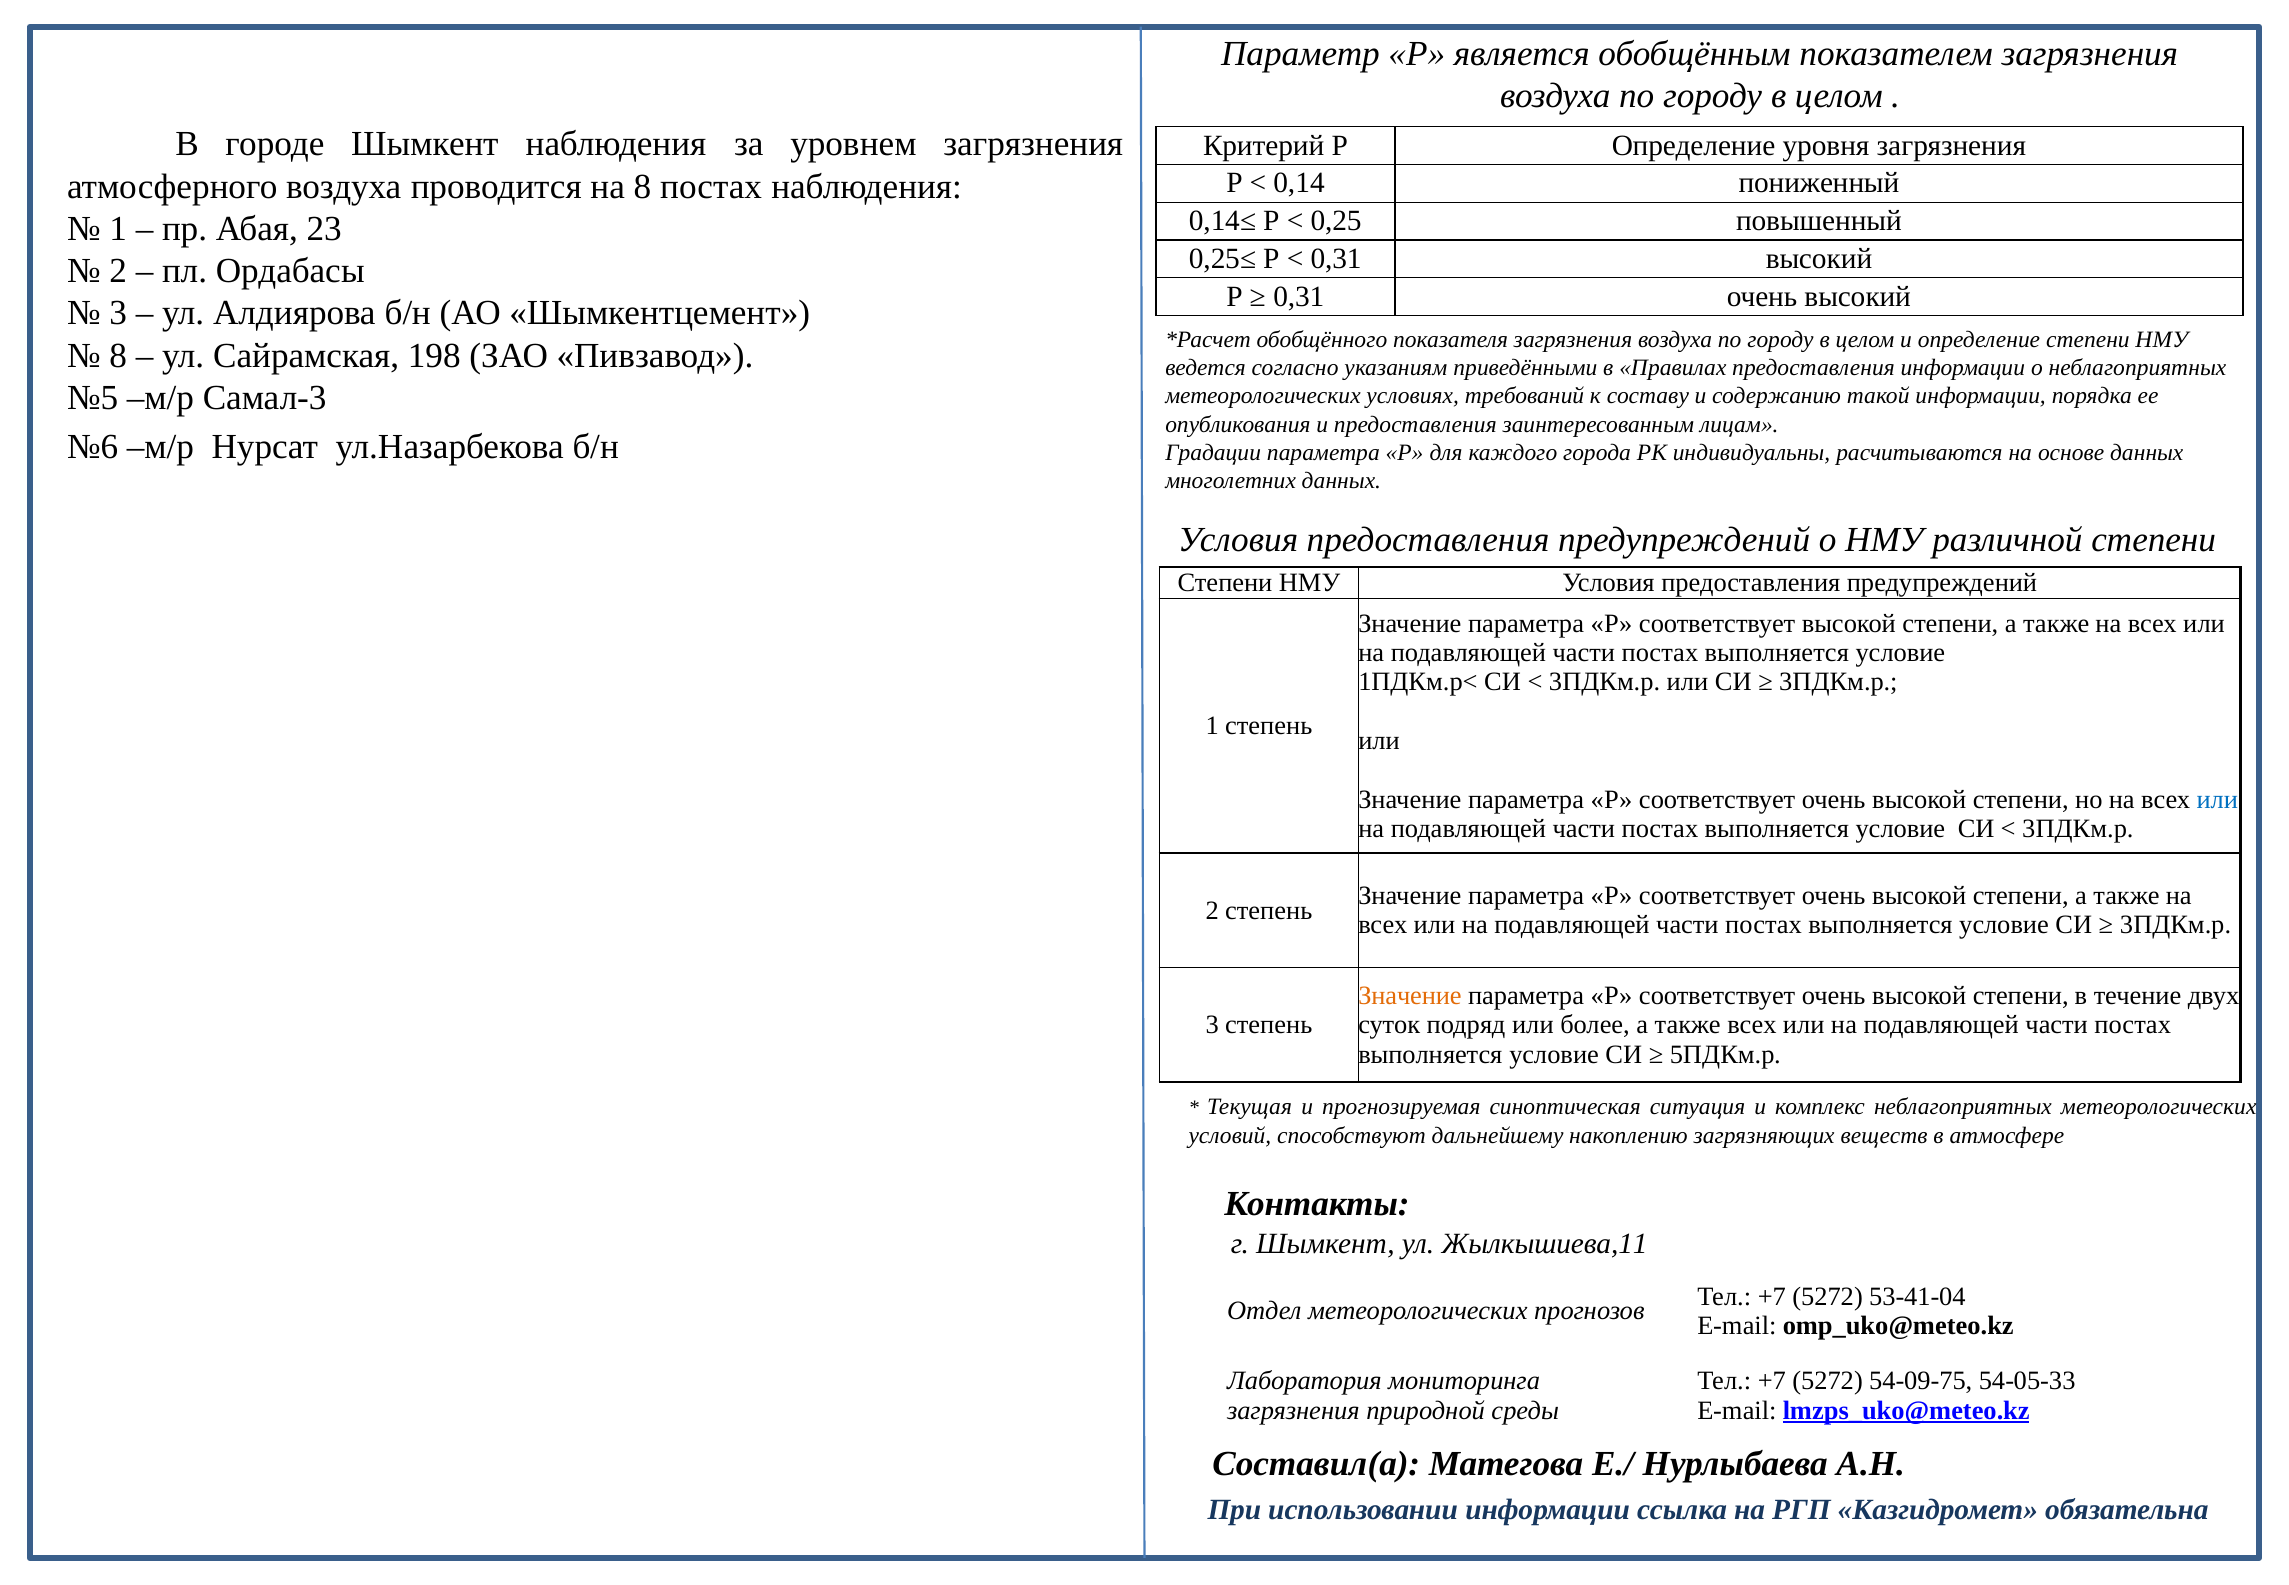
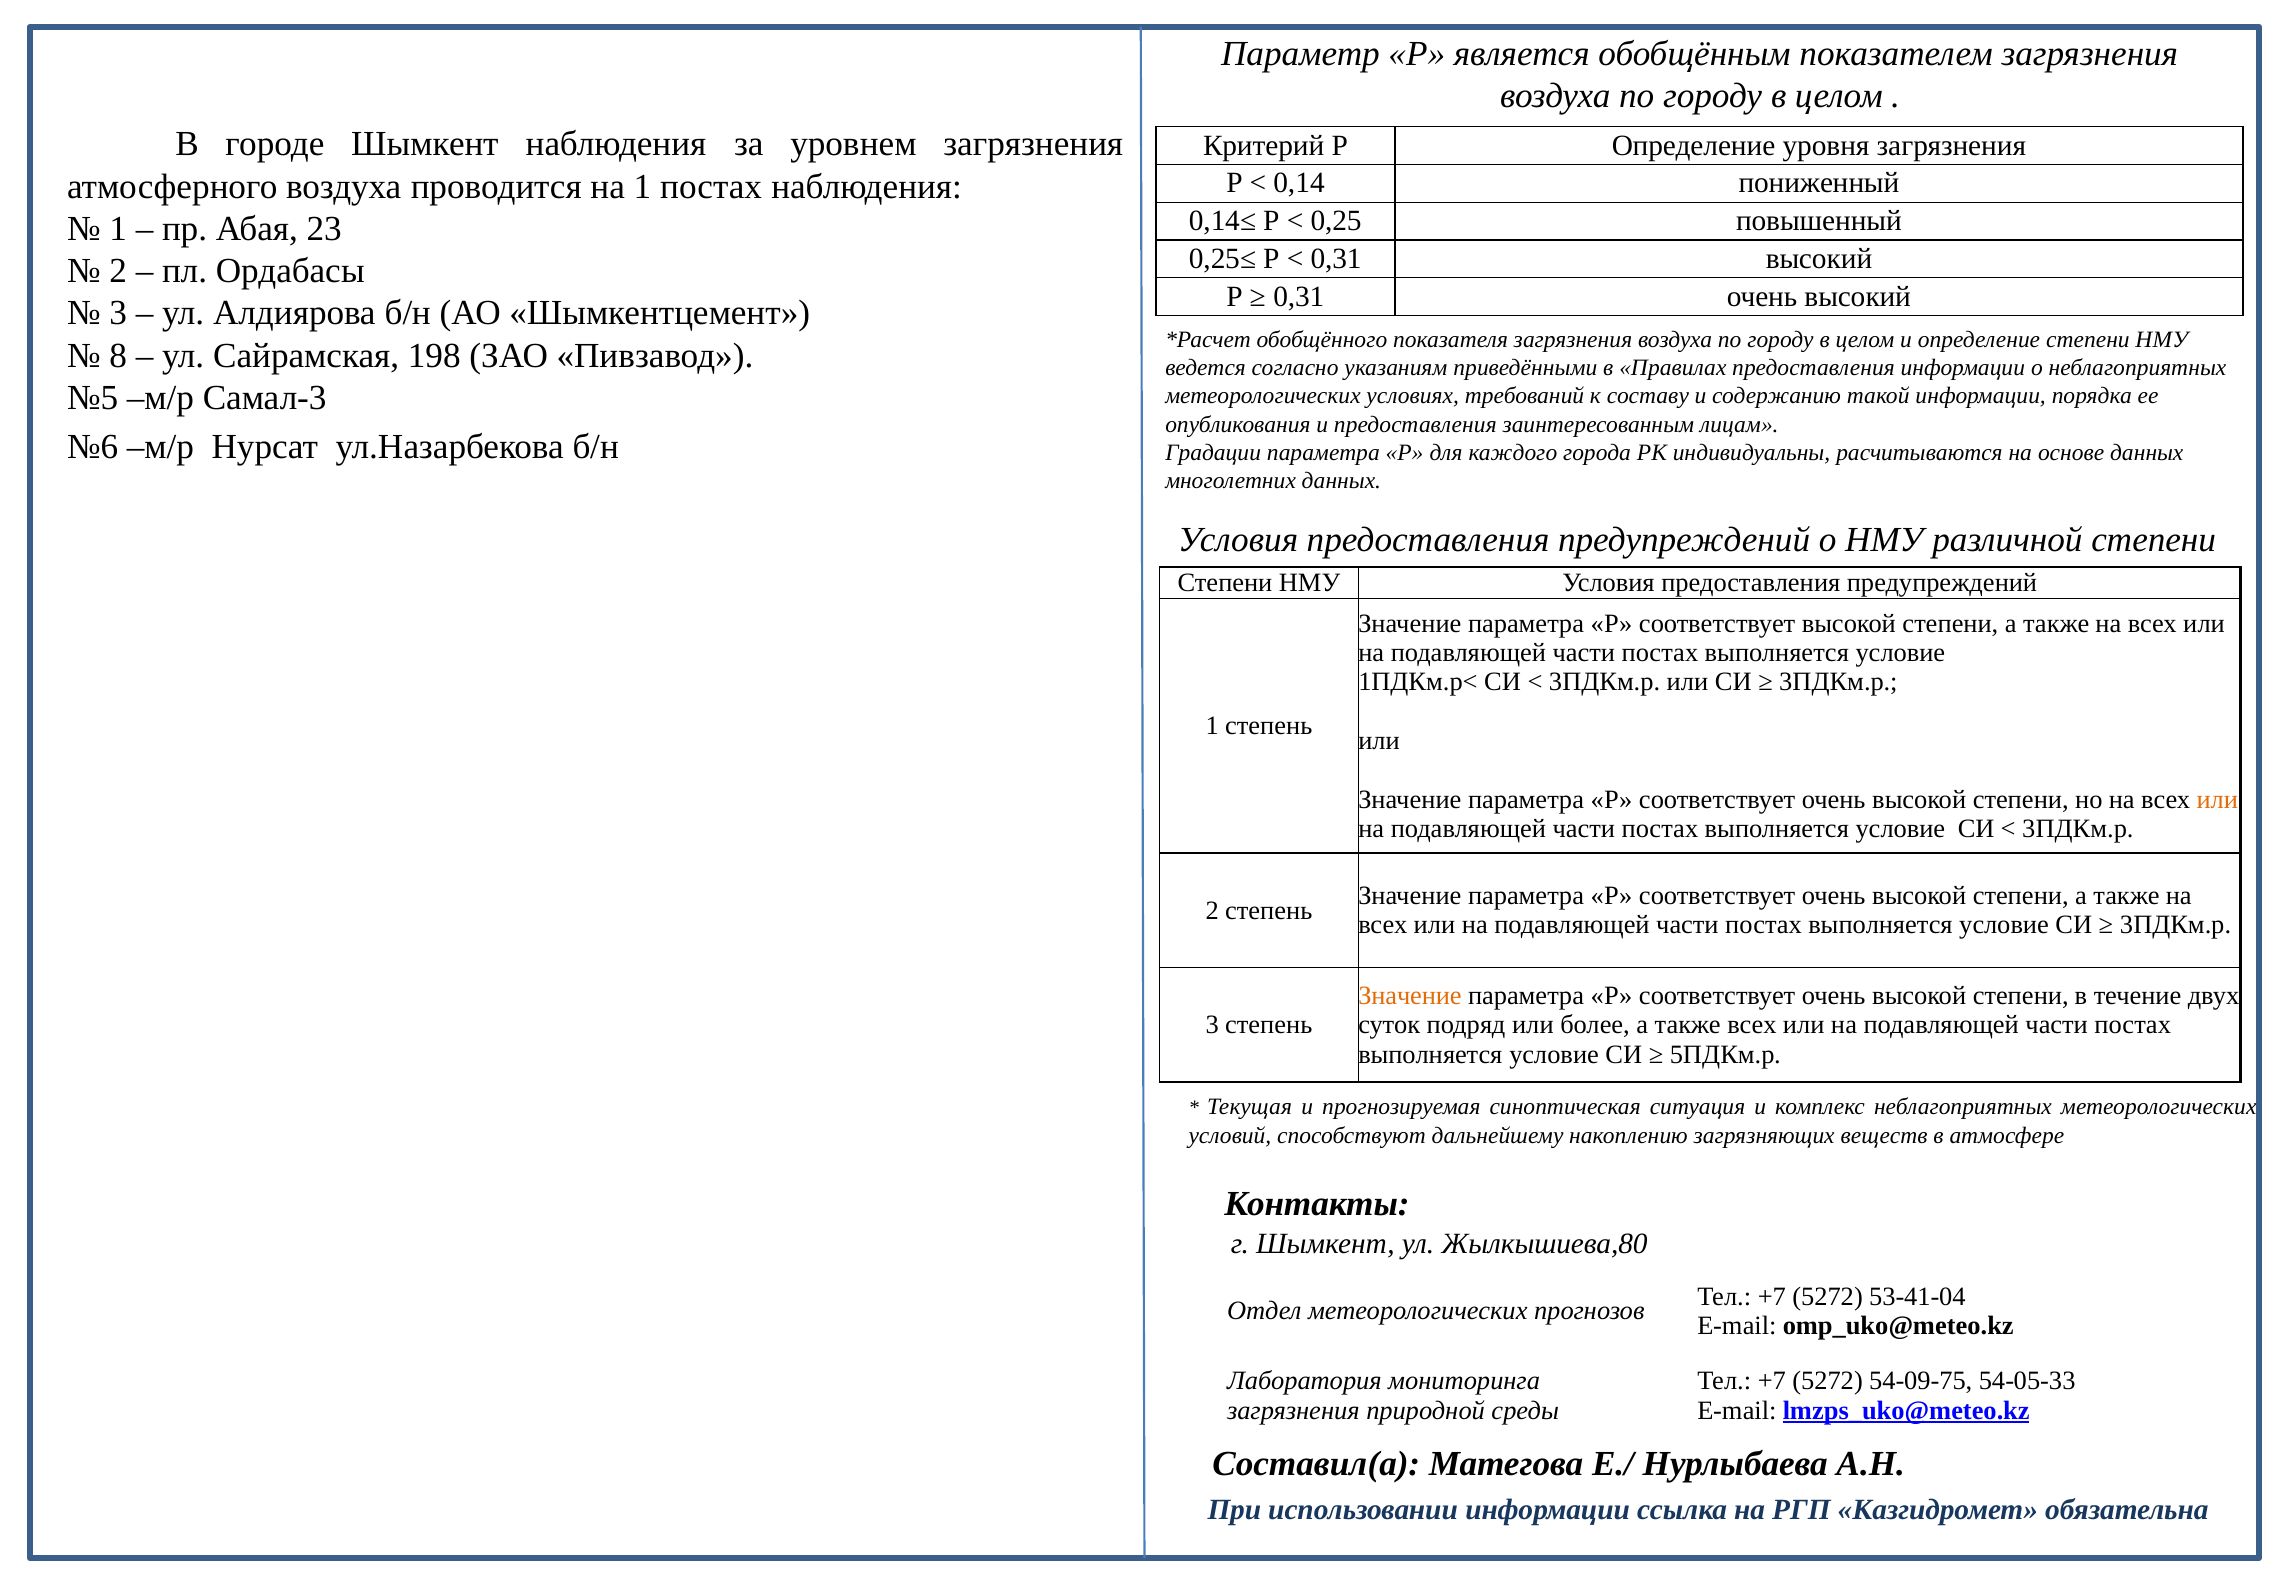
на 8: 8 -> 1
или at (2217, 799) colour: blue -> orange
Жылкышиева,11: Жылкышиева,11 -> Жылкышиева,80
